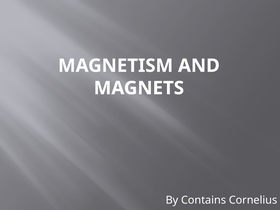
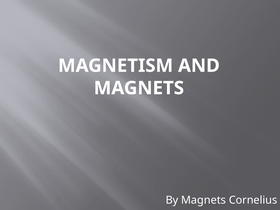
By Contains: Contains -> Magnets
